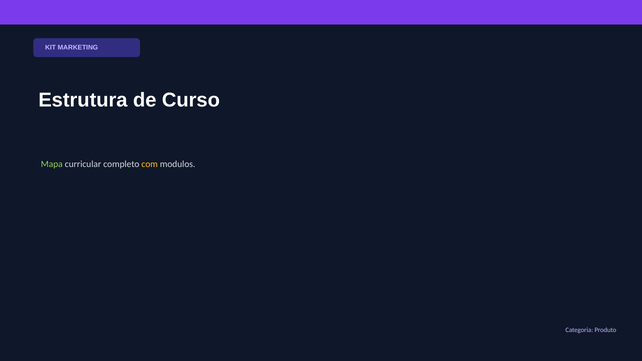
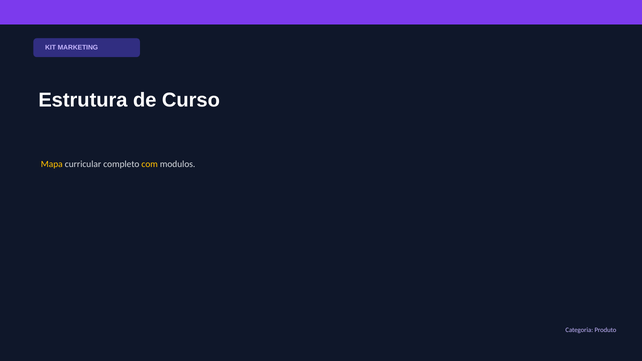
Mapa colour: light green -> yellow
